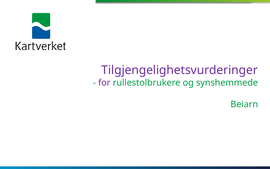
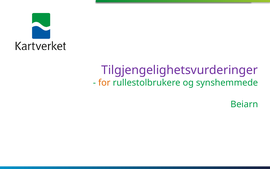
for colour: purple -> orange
